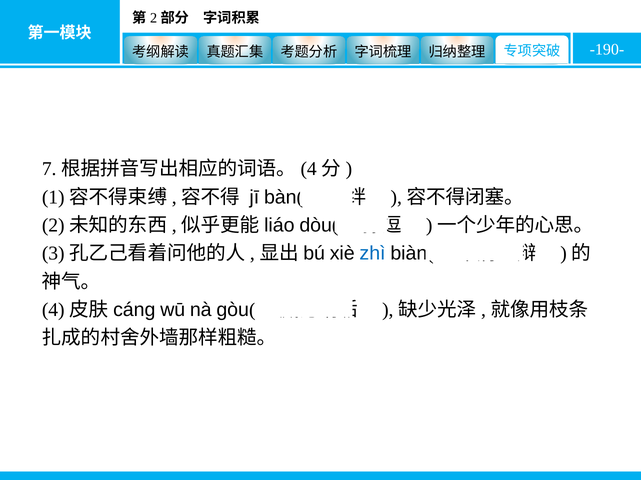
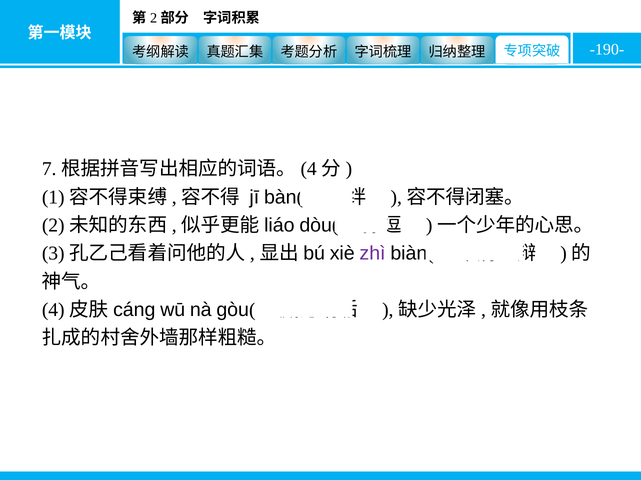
zhì colour: blue -> purple
